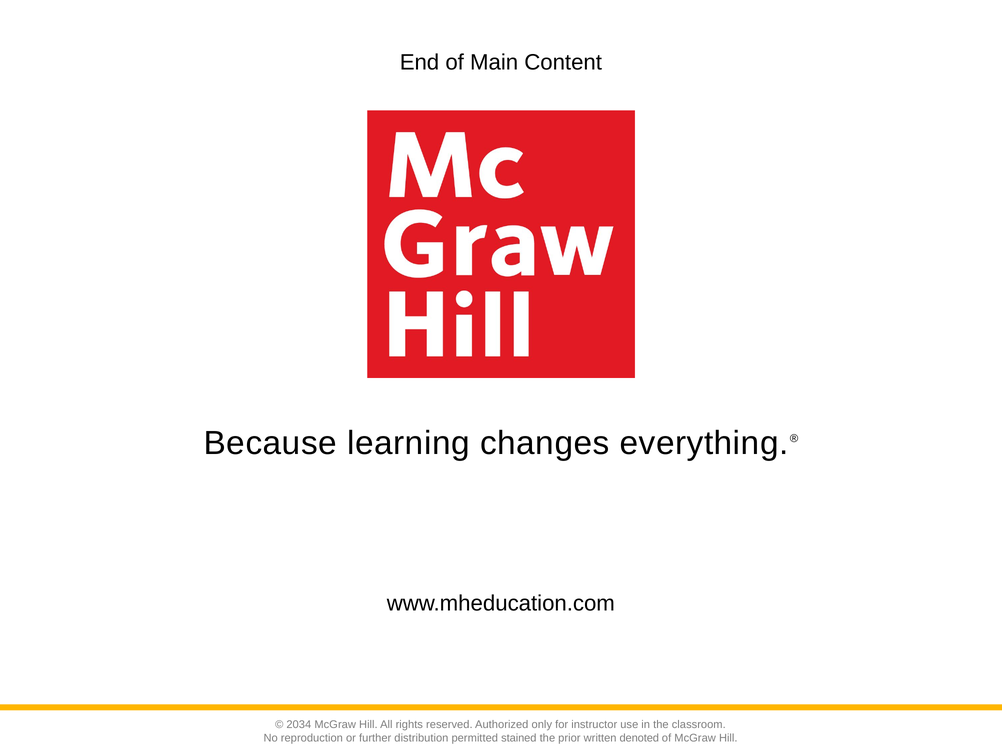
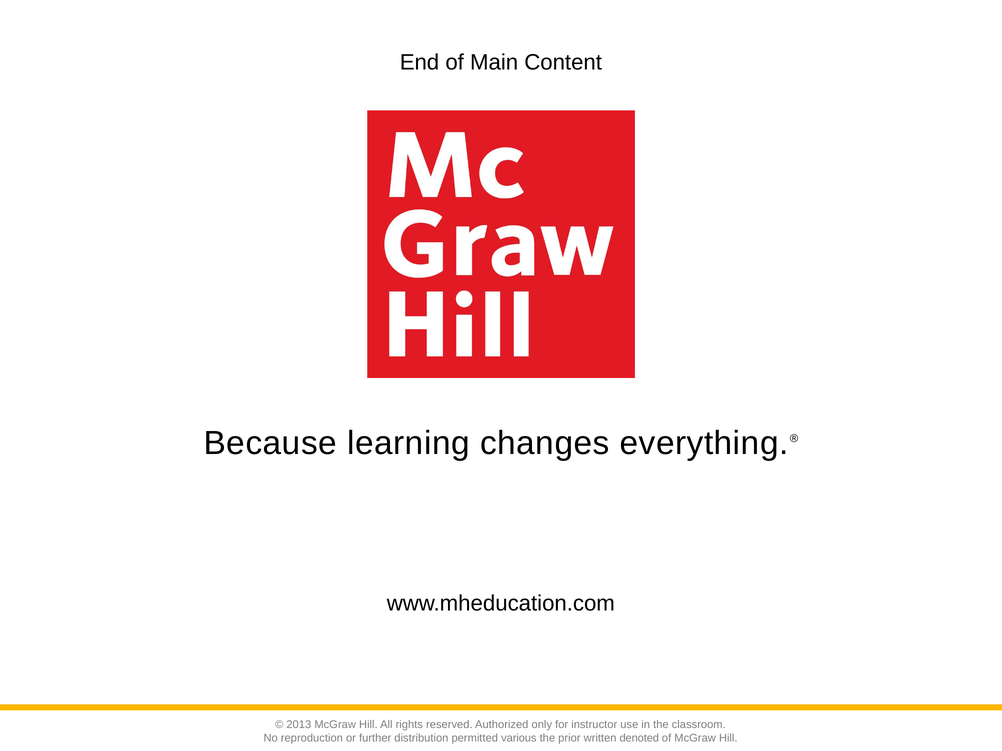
2034: 2034 -> 2013
stained: stained -> various
